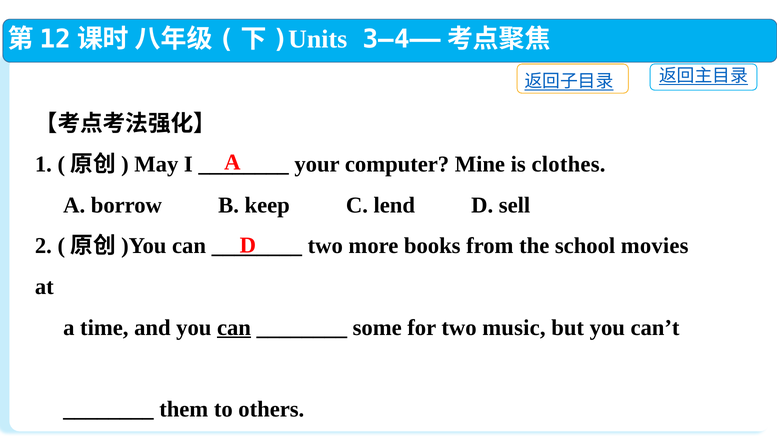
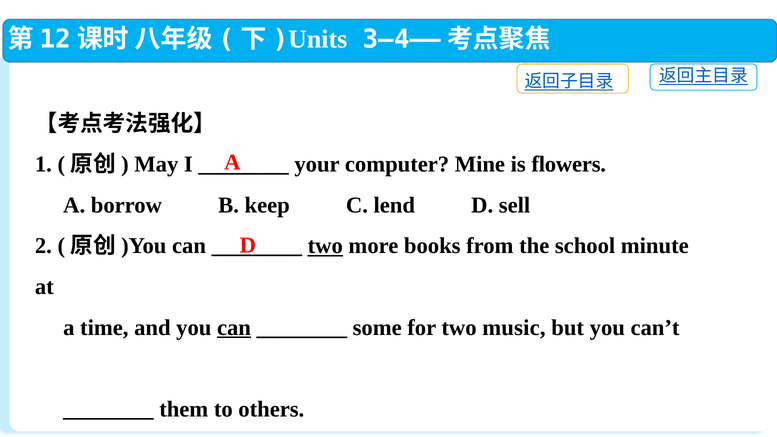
clothes: clothes -> flowers
two at (325, 246) underline: none -> present
movies: movies -> minute
